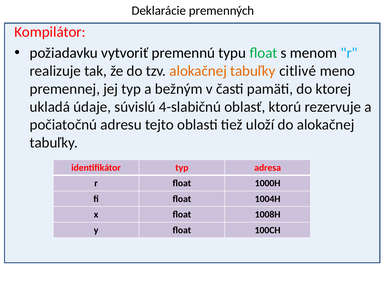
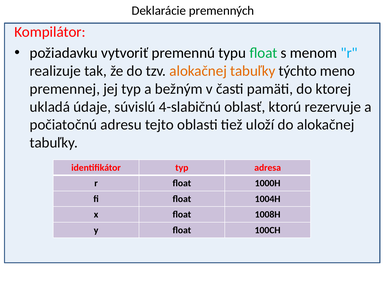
citlivé: citlivé -> týchto
